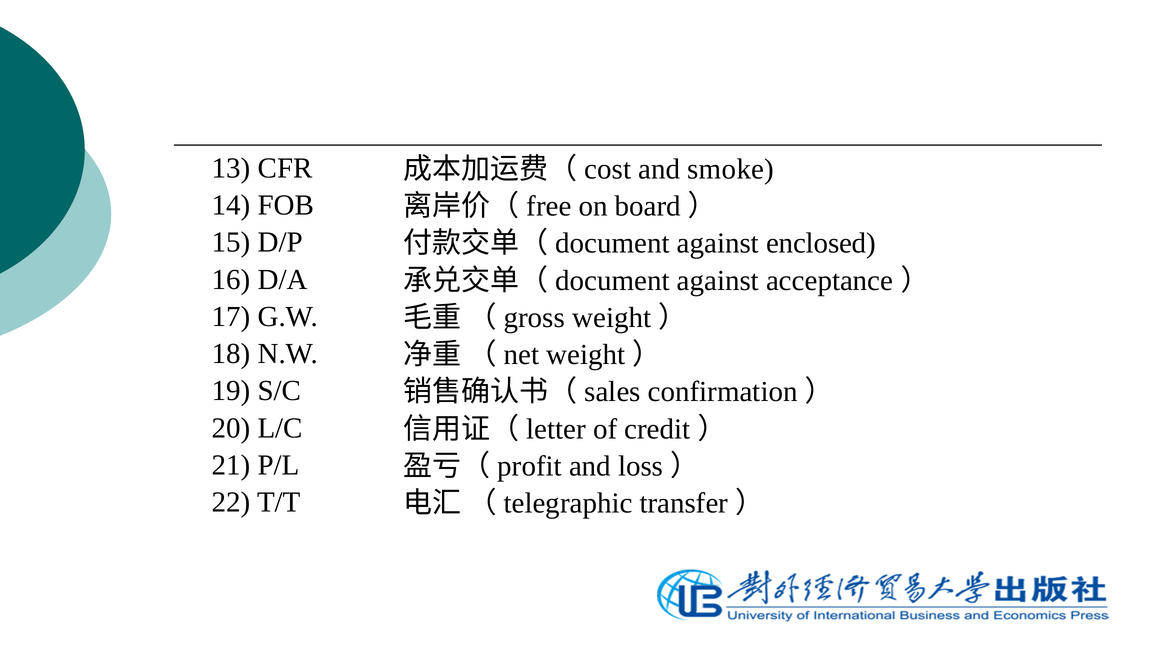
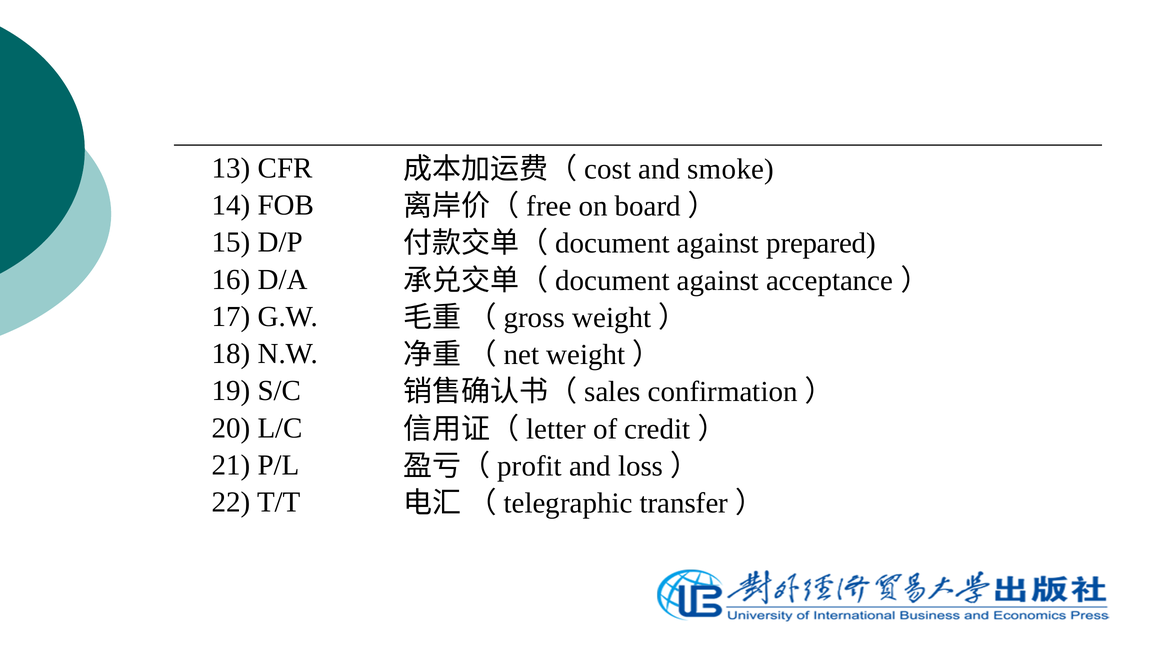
enclosed: enclosed -> prepared
